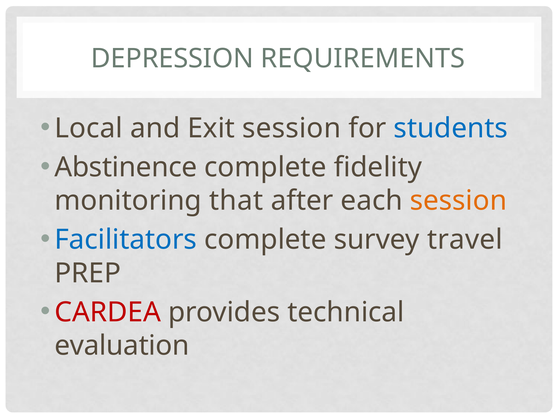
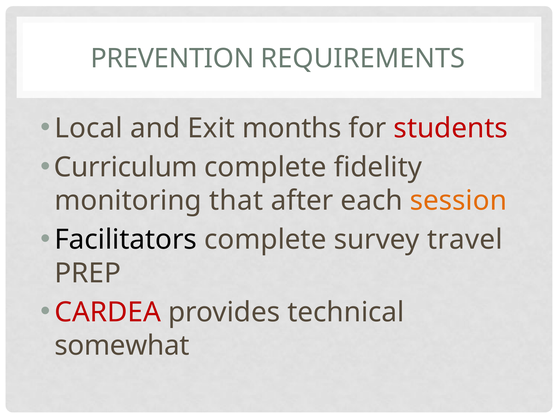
DEPRESSION: DEPRESSION -> PREVENTION
Exit session: session -> months
students colour: blue -> red
Abstinence: Abstinence -> Curriculum
Facilitators colour: blue -> black
evaluation: evaluation -> somewhat
